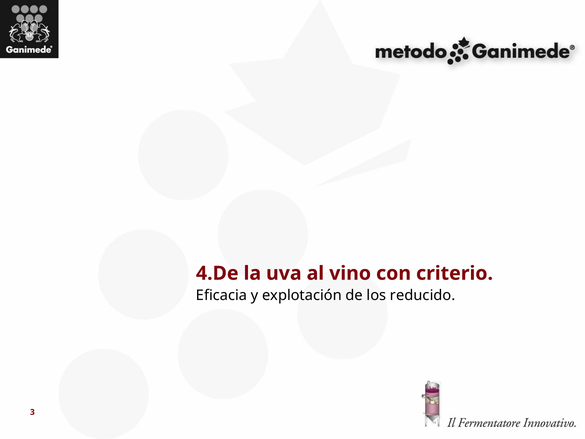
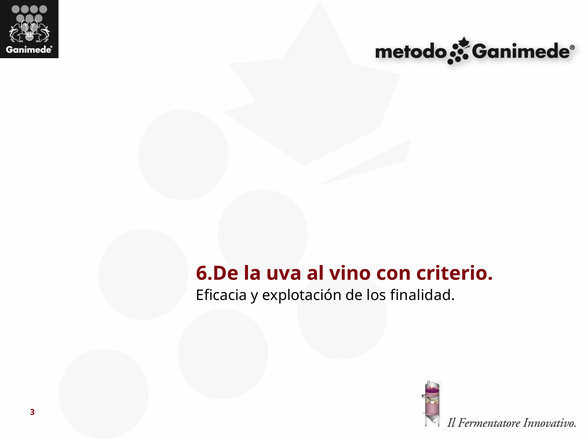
4.De: 4.De -> 6.De
reducido: reducido -> finalidad
